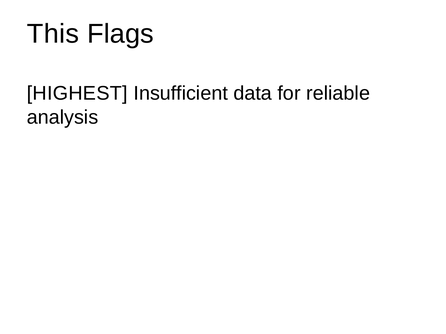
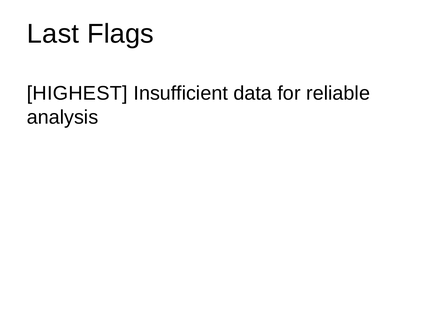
This: This -> Last
